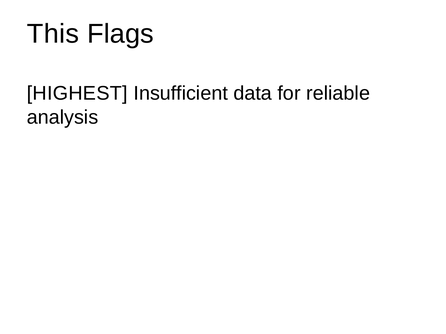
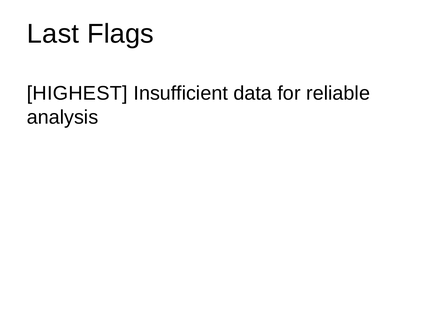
This: This -> Last
